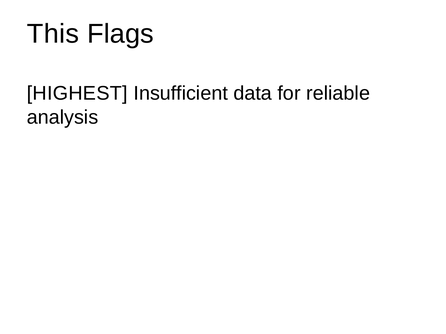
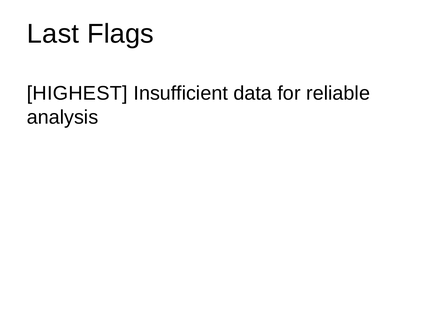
This: This -> Last
